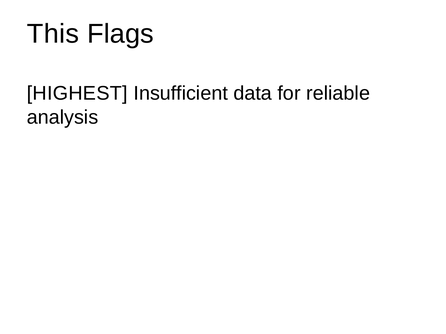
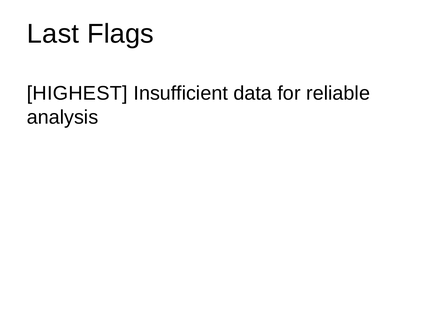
This: This -> Last
